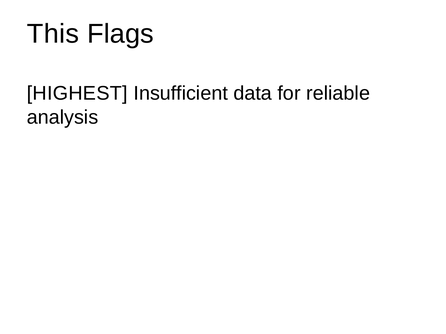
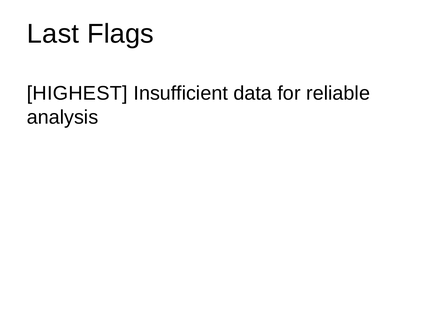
This: This -> Last
